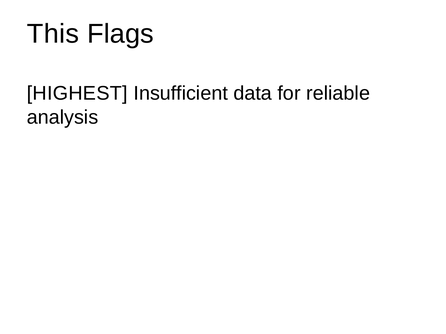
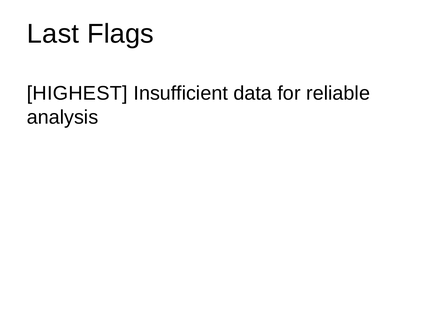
This: This -> Last
